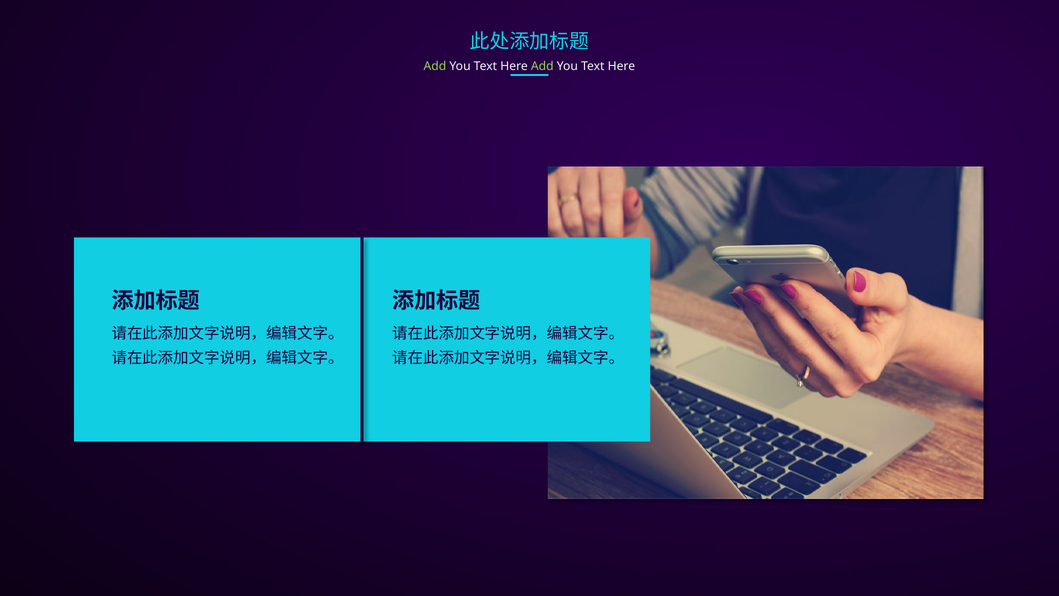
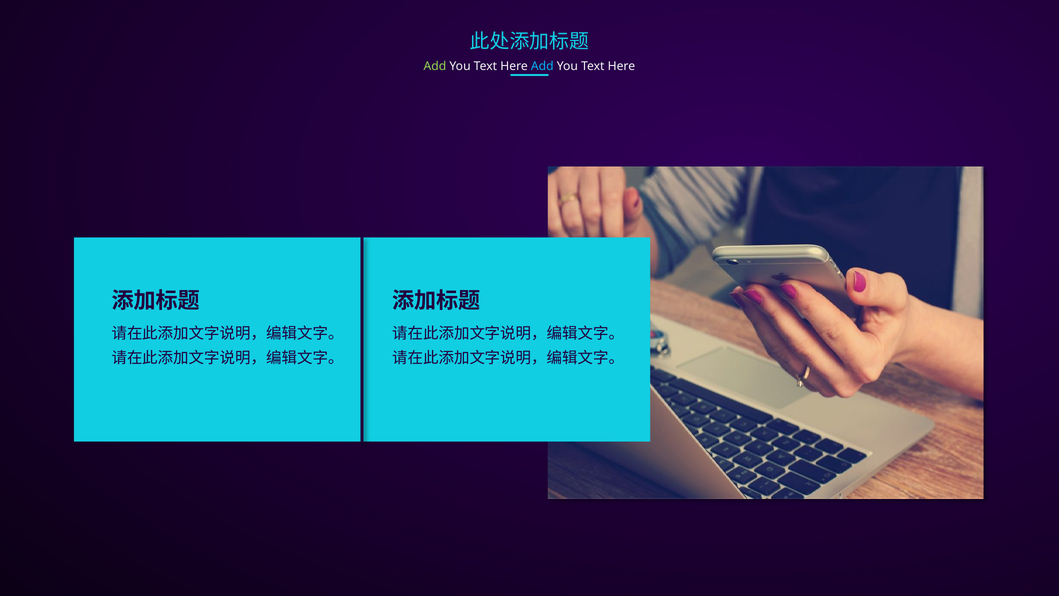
Add at (542, 66) colour: light green -> light blue
